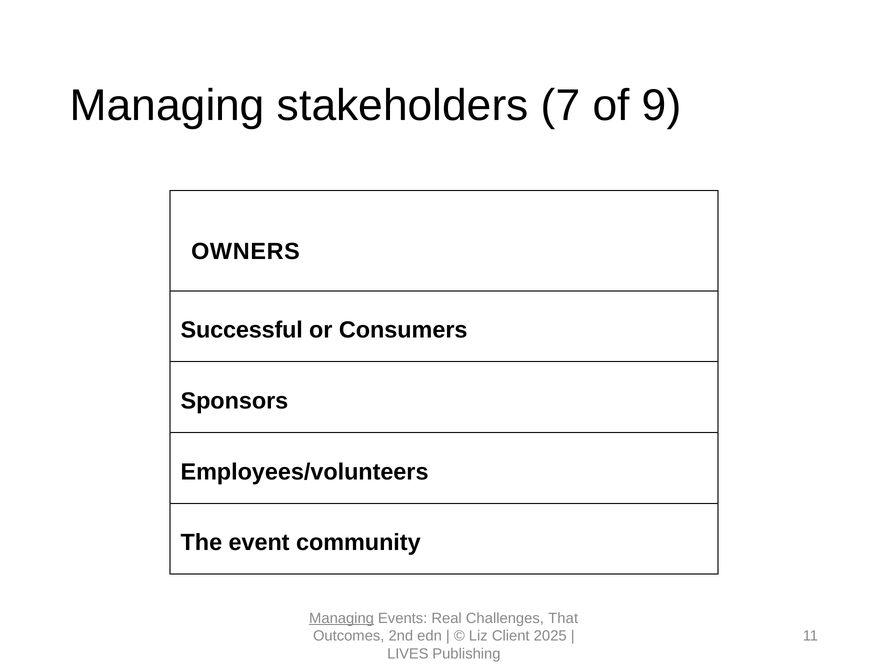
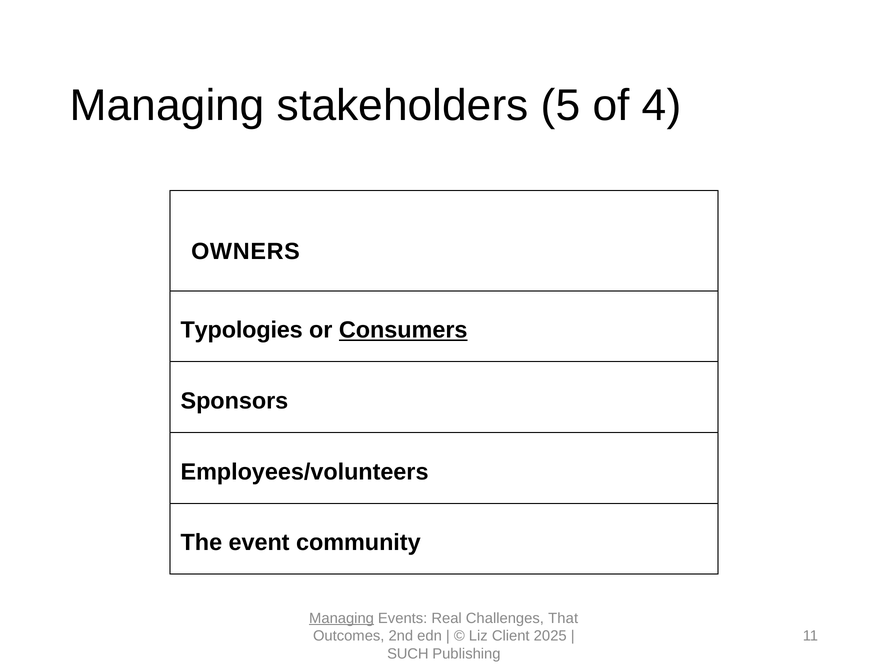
7: 7 -> 5
9: 9 -> 4
Successful: Successful -> Typologies
Consumers underline: none -> present
LIVES: LIVES -> SUCH
